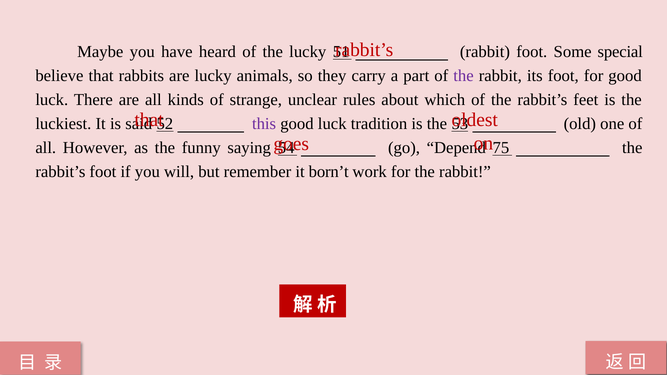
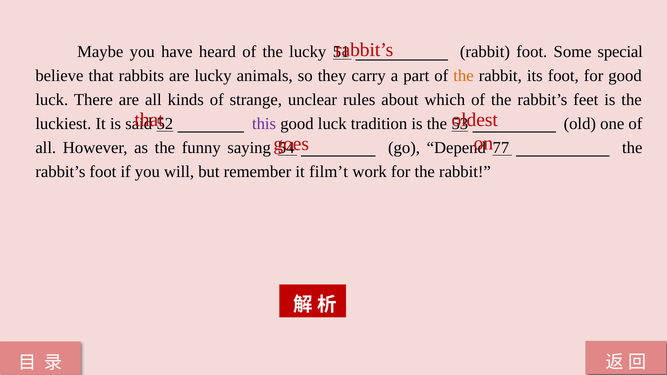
the at (464, 76) colour: purple -> orange
75: 75 -> 77
born’t: born’t -> film’t
